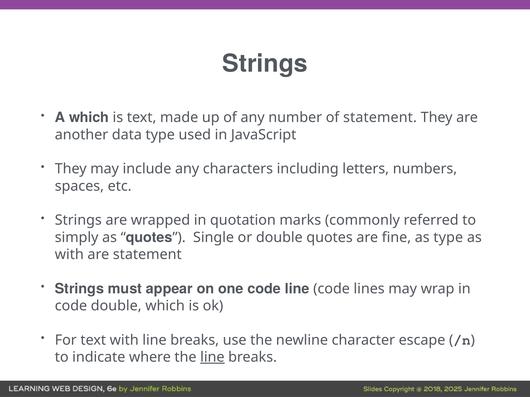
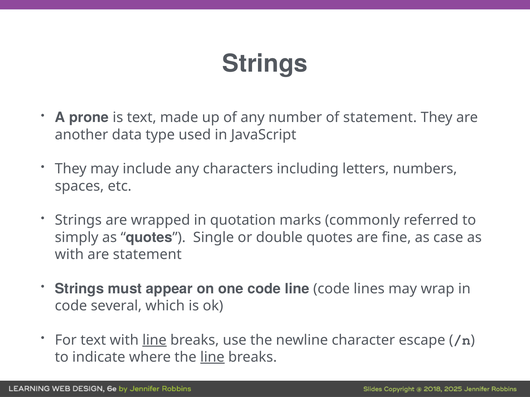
A which: which -> prone
as type: type -> case
code double: double -> several
line at (154, 340) underline: none -> present
